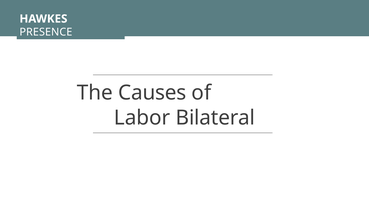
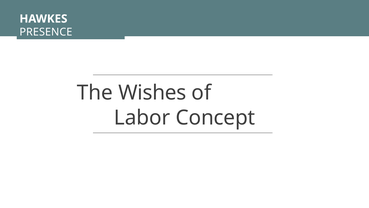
Causes: Causes -> Wishes
Bilateral: Bilateral -> Concept
